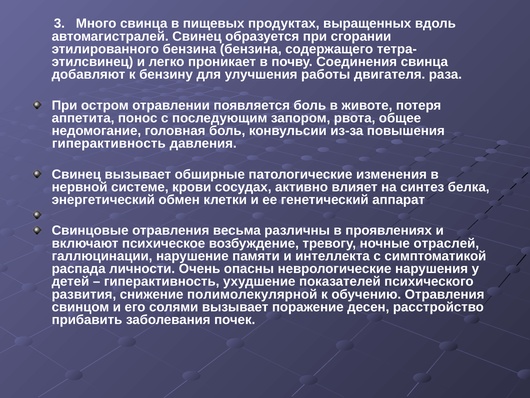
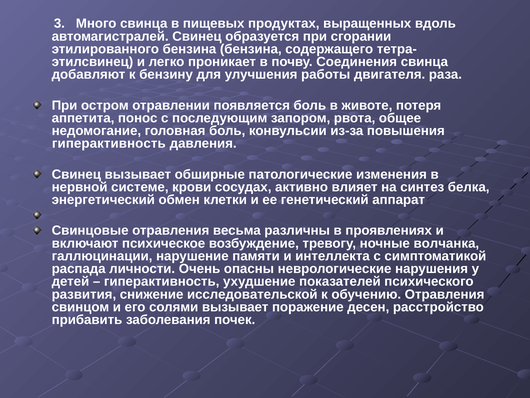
отраслей: отраслей -> волчанка
полимолекулярной: полимолекулярной -> исследовательской
